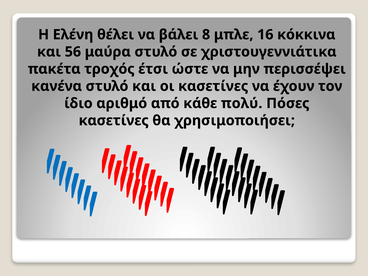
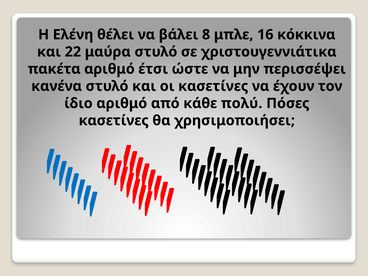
56: 56 -> 22
πακέτα τροχός: τροχός -> αριθμό
